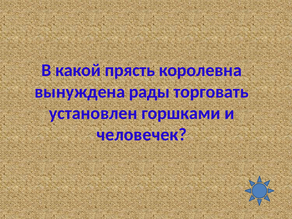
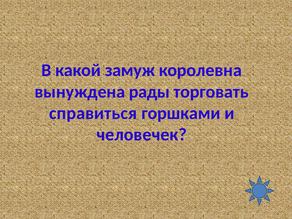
прясть: прясть -> замуж
установлен: установлен -> справиться
